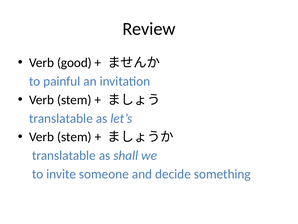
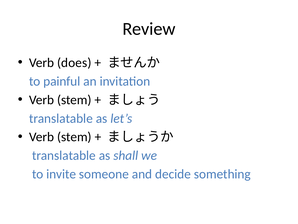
good: good -> does
